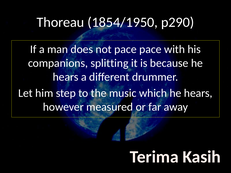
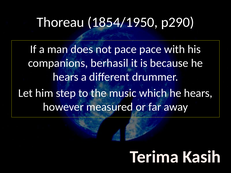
splitting: splitting -> berhasil
